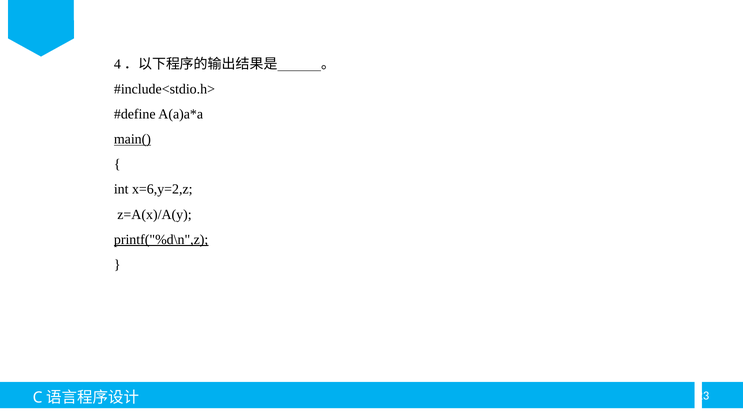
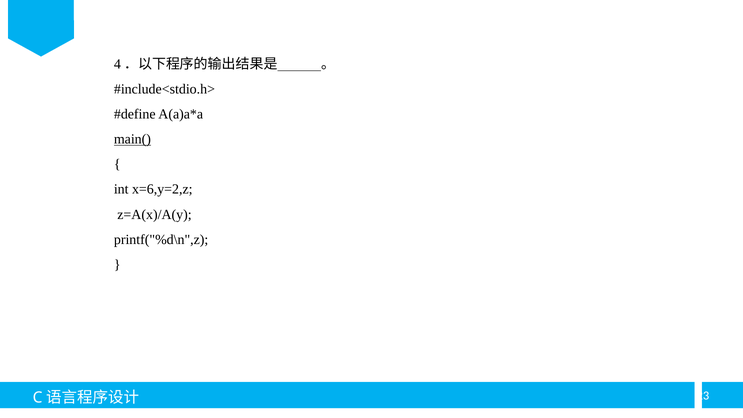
printf("%d\n",z underline: present -> none
